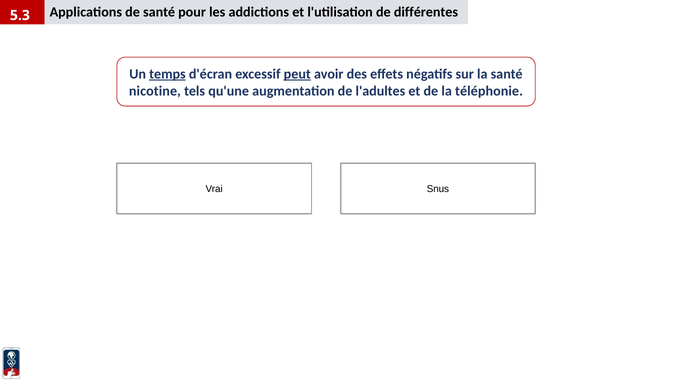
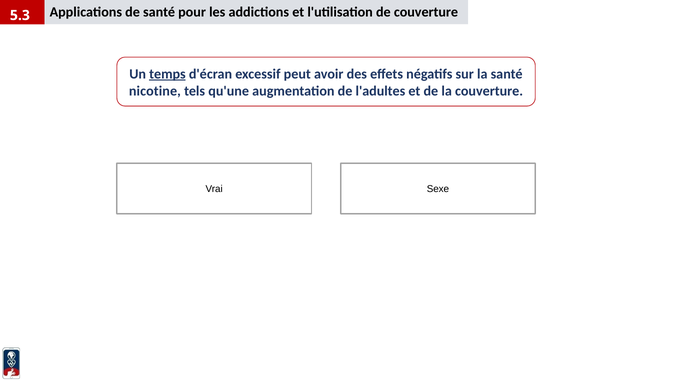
de différentes: différentes -> couverture
peut underline: present -> none
la téléphonie: téléphonie -> couverture
Snus: Snus -> Sexe
